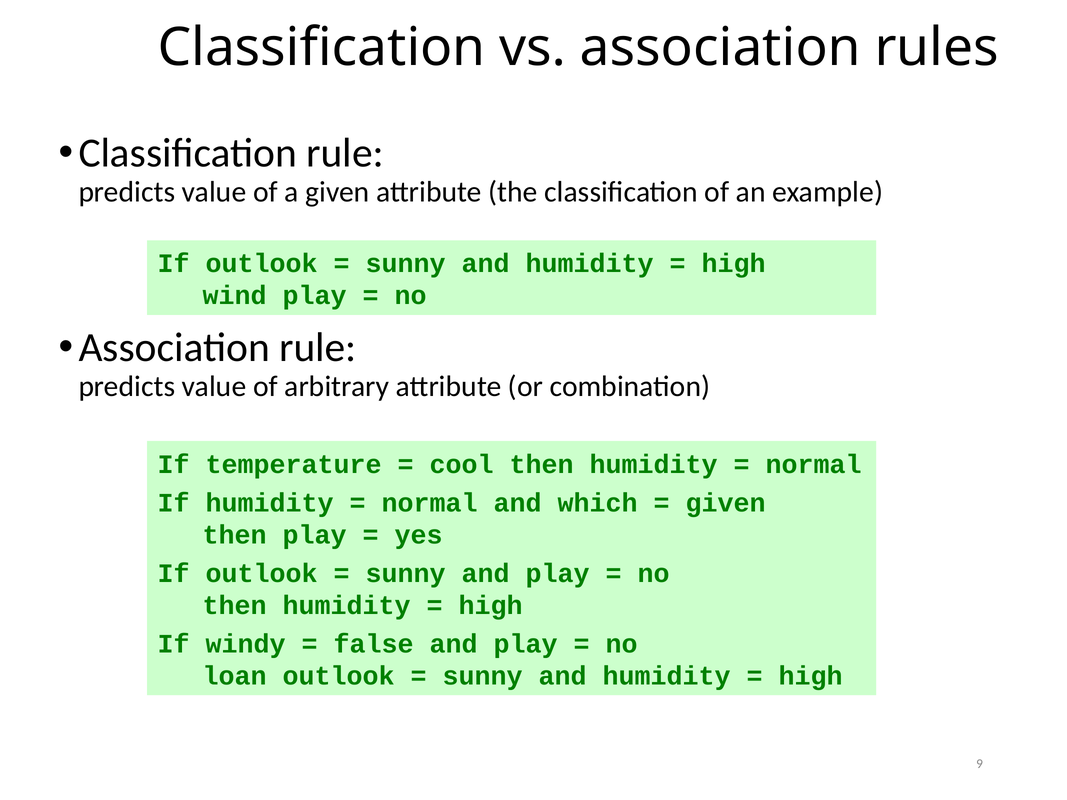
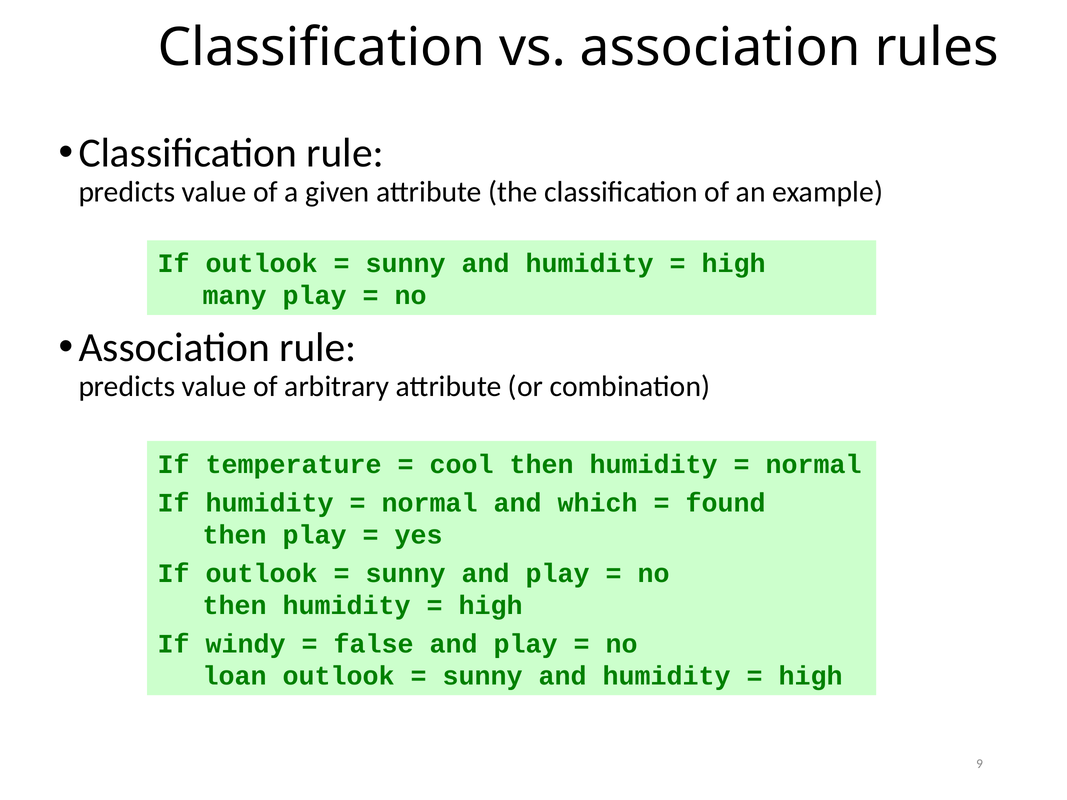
wind: wind -> many
given at (726, 503): given -> found
